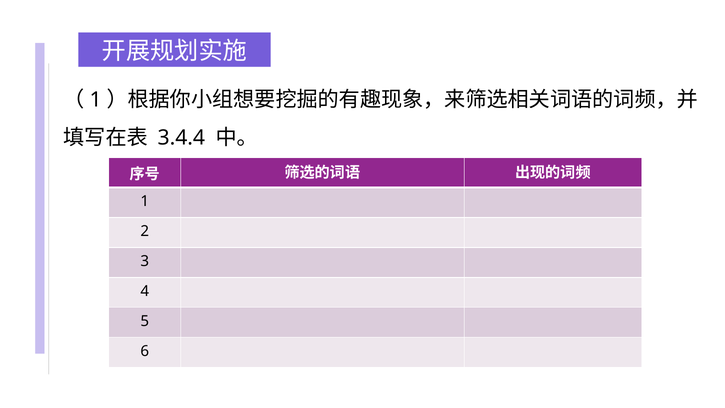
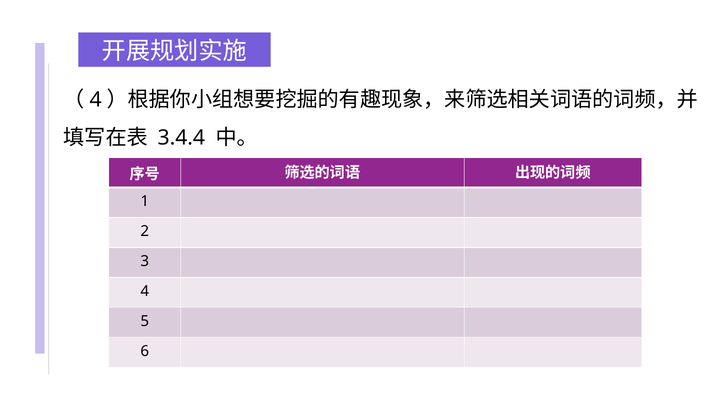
1 at (96, 100): 1 -> 4
